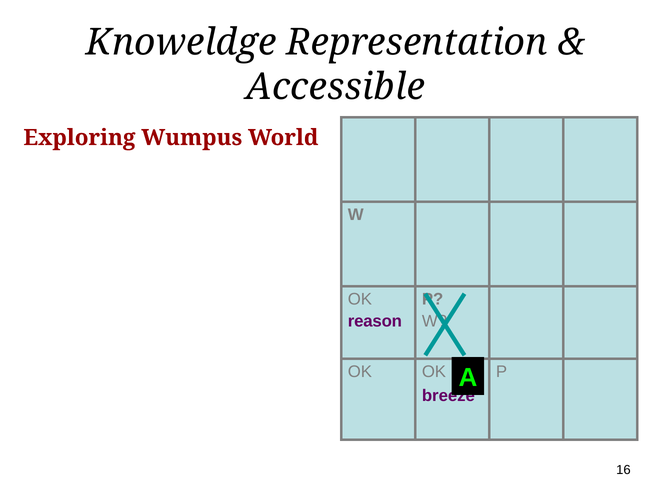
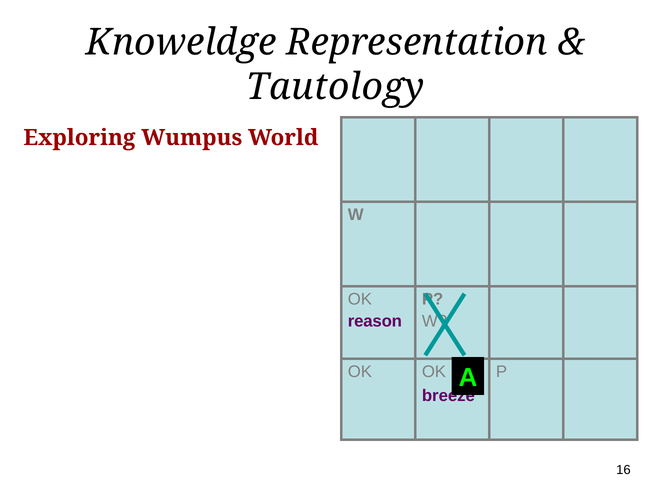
Accessible: Accessible -> Tautology
